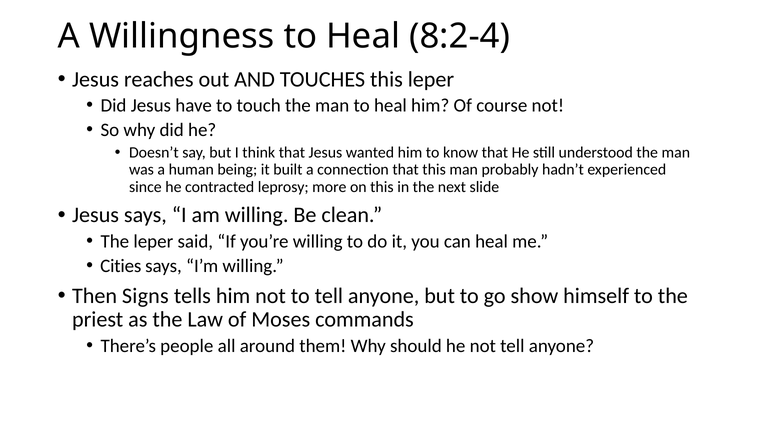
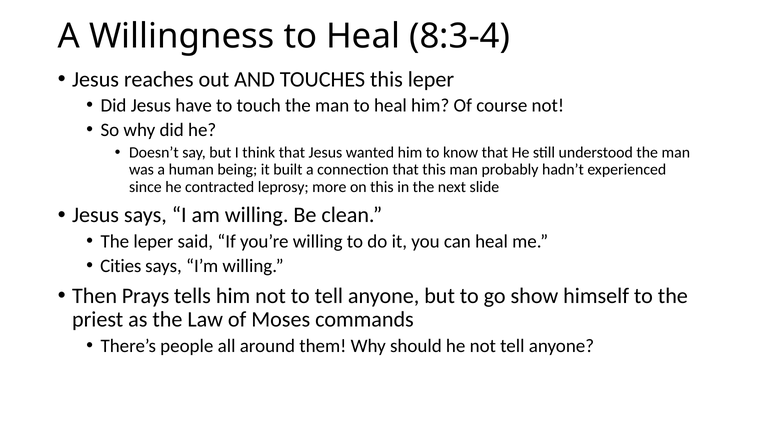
8:2-4: 8:2-4 -> 8:3-4
Signs: Signs -> Prays
